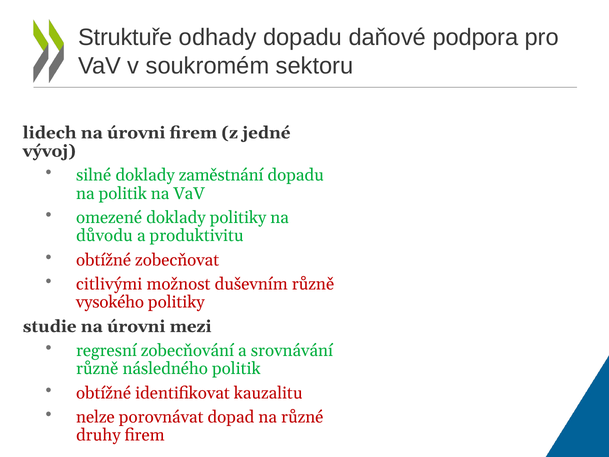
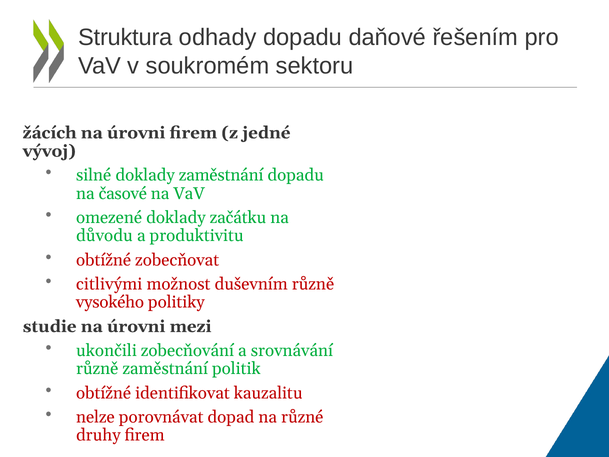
Struktuře: Struktuře -> Struktura
podpora: podpora -> řešením
lidech: lidech -> žácích
na politik: politik -> časové
doklady politiky: politiky -> začátku
regresní: regresní -> ukončili
různě následného: následného -> zaměstnání
